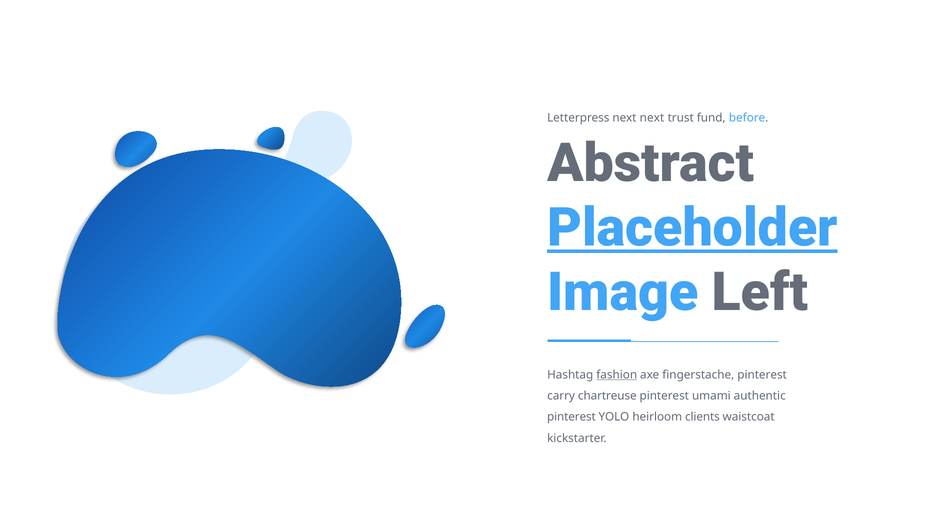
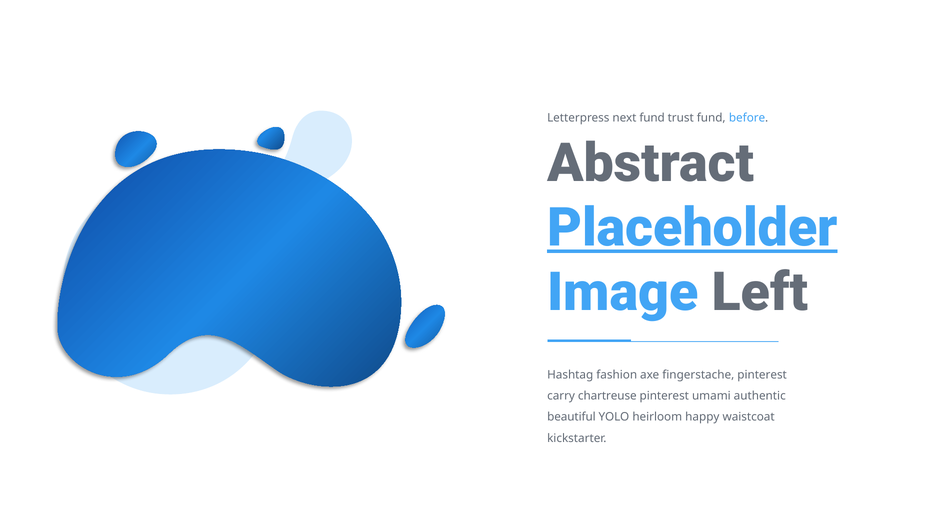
next next: next -> fund
fashion underline: present -> none
pinterest at (571, 417): pinterest -> beautiful
clients: clients -> happy
